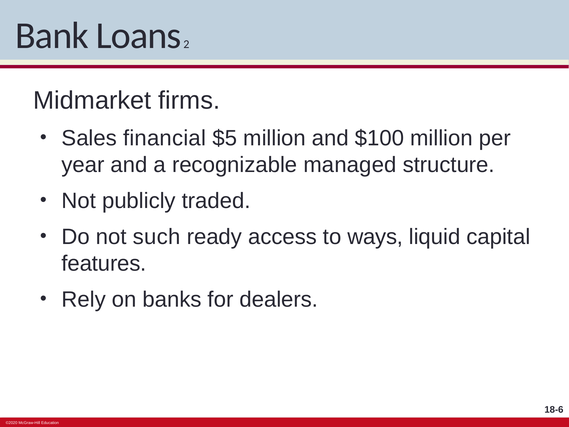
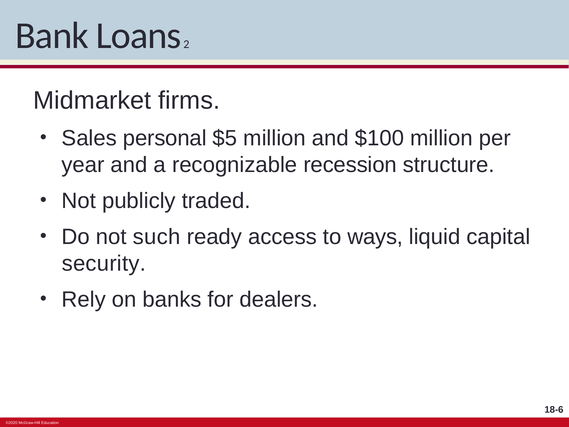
financial: financial -> personal
managed: managed -> recession
features: features -> security
